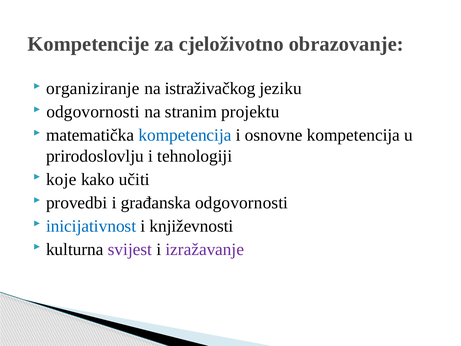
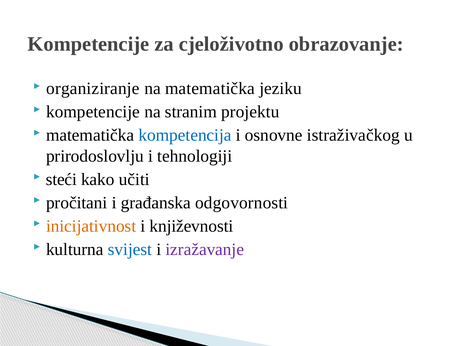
na istraživačkog: istraživačkog -> matematička
odgovornosti at (93, 112): odgovornosti -> kompetencije
osnovne kompetencija: kompetencija -> istraživačkog
koje: koje -> steći
provedbi: provedbi -> pročitani
inicijativnost colour: blue -> orange
svijest colour: purple -> blue
